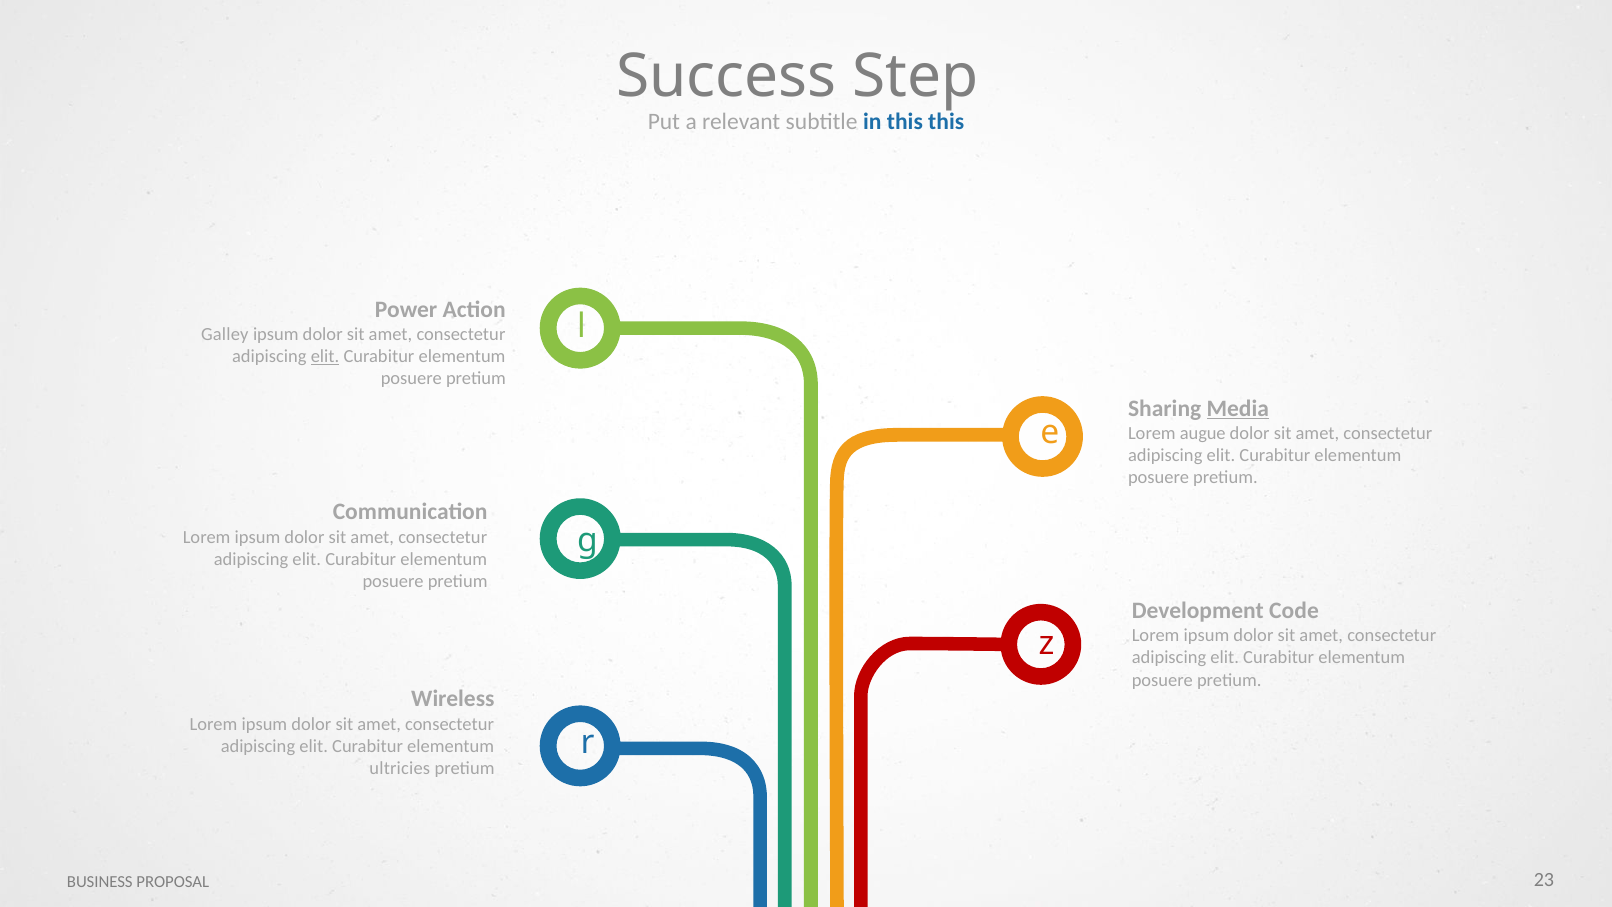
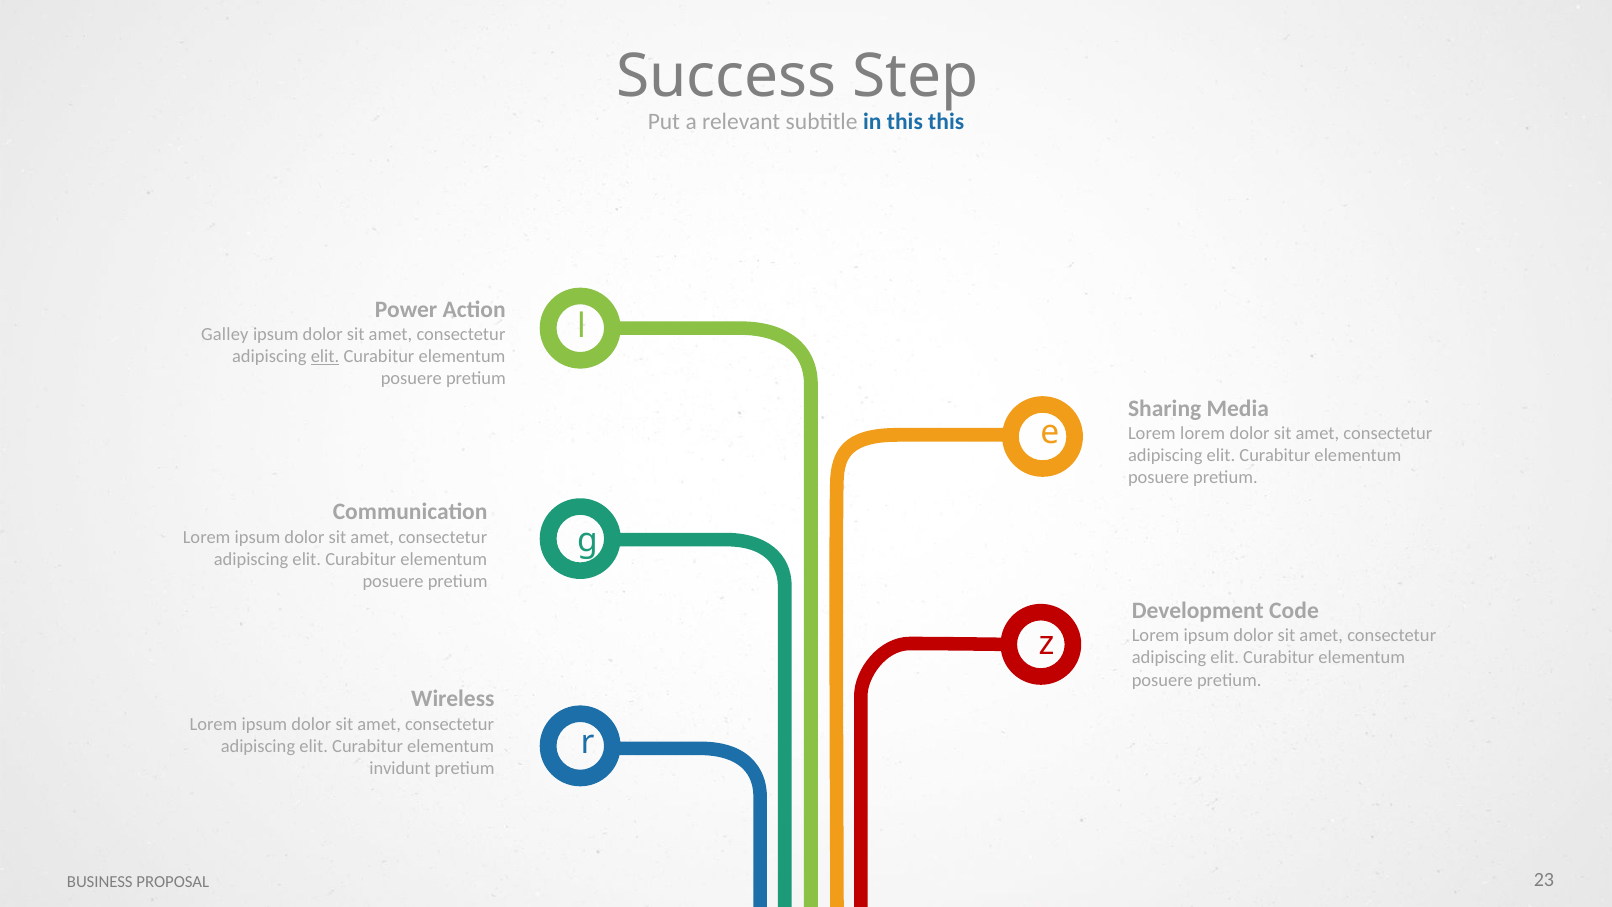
Media underline: present -> none
Lorem augue: augue -> lorem
ultricies: ultricies -> invidunt
